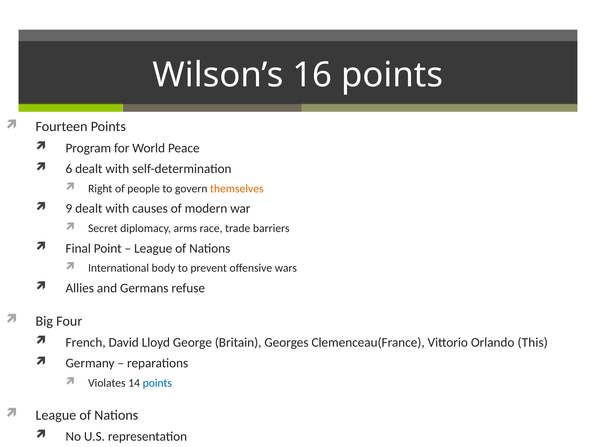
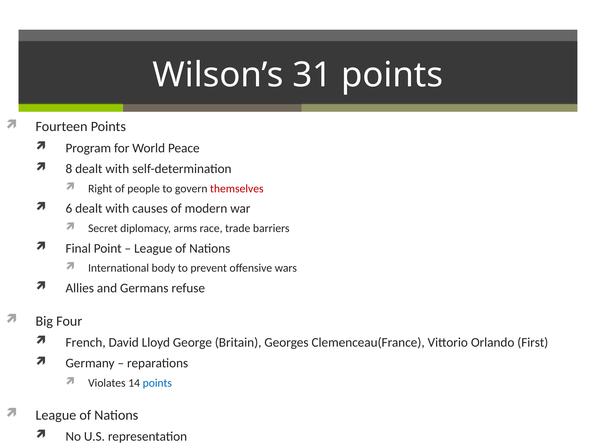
16: 16 -> 31
6: 6 -> 8
themselves colour: orange -> red
9: 9 -> 6
This: This -> First
